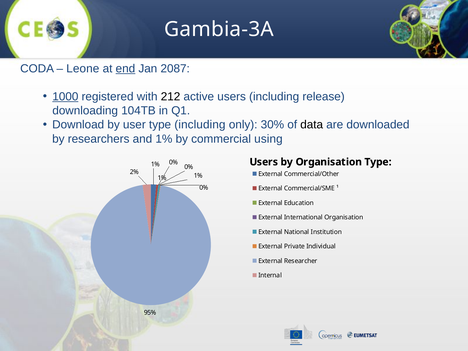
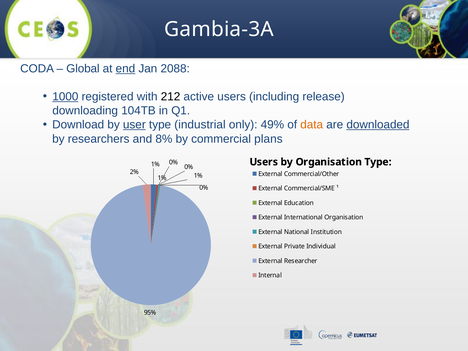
Leone: Leone -> Global
2087: 2087 -> 2088
user underline: none -> present
type including: including -> industrial
30%: 30% -> 49%
data colour: black -> orange
downloaded underline: none -> present
and 1%: 1% -> 8%
using: using -> plans
